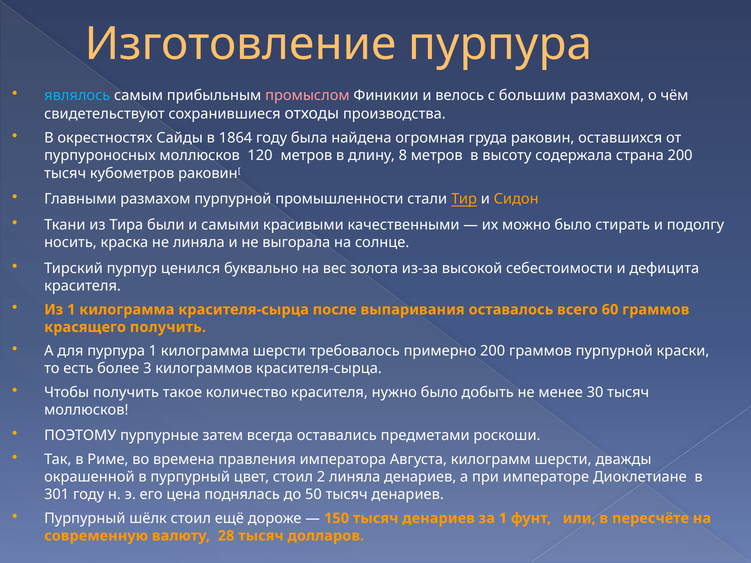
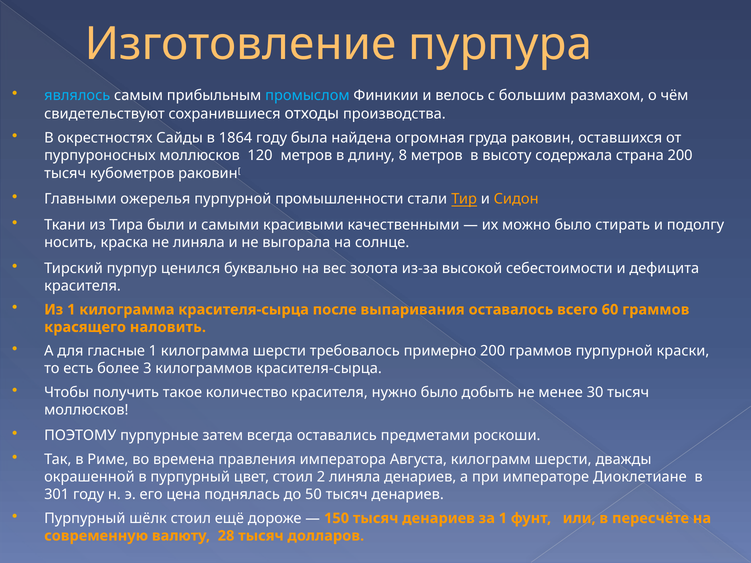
промыслом colour: pink -> light blue
Главными размахом: размахом -> ожерелья
красящего получить: получить -> наловить
для пурпура: пурпура -> гласные
